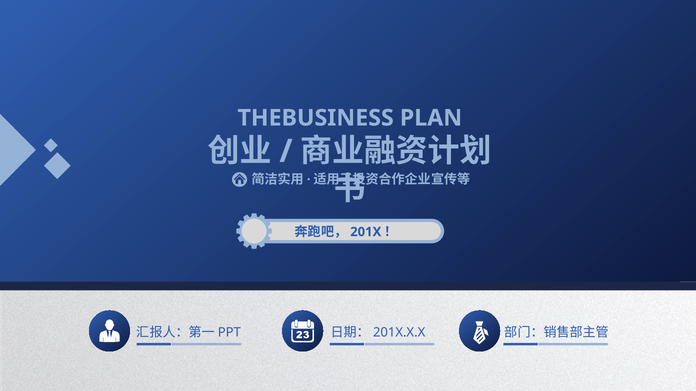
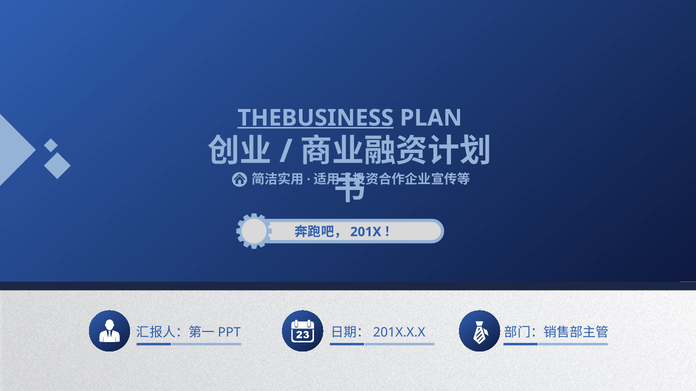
THEBUSINESS underline: none -> present
